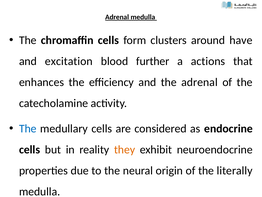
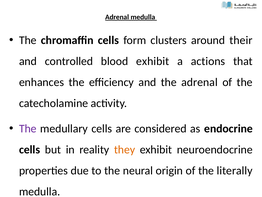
have: have -> their
excitation: excitation -> controlled
blood further: further -> exhibit
The at (28, 128) colour: blue -> purple
